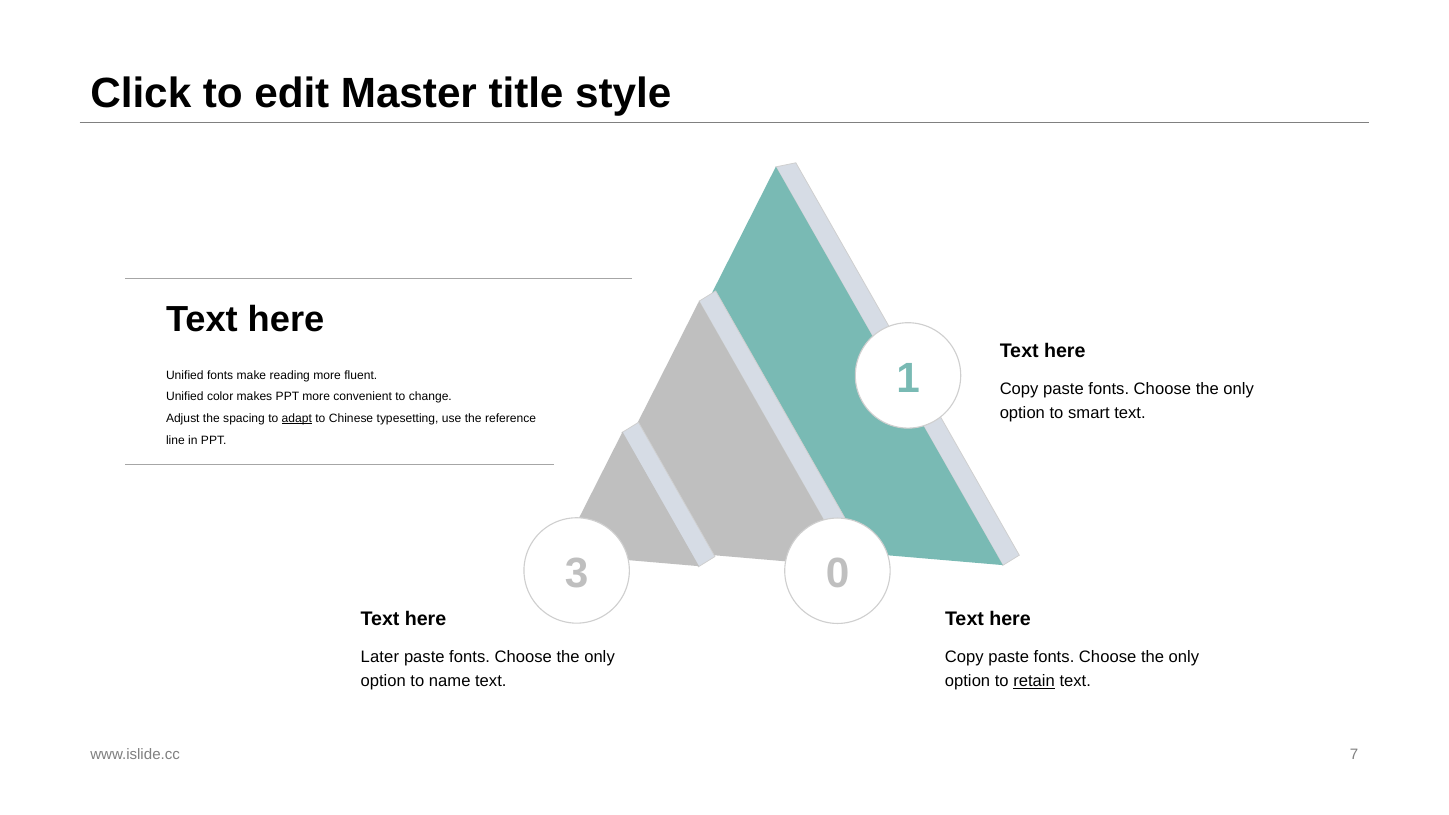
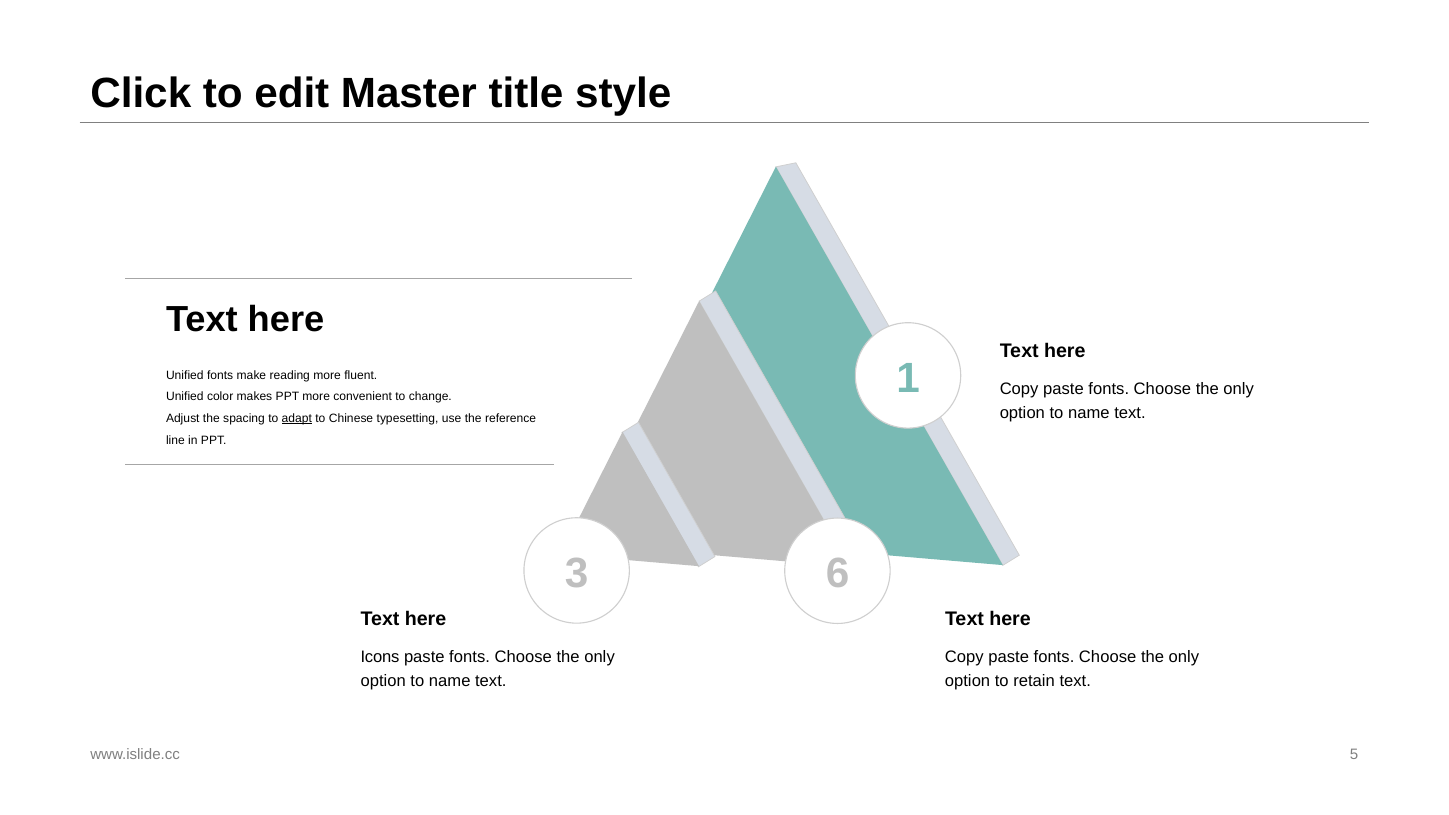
smart at (1089, 413): smart -> name
0: 0 -> 6
Later: Later -> Icons
retain underline: present -> none
7: 7 -> 5
